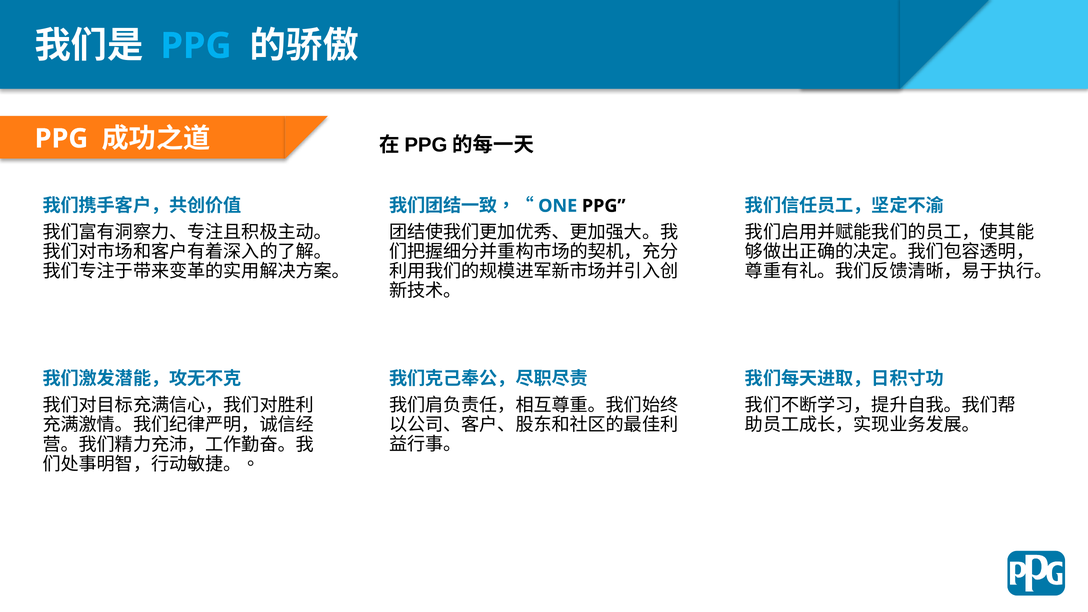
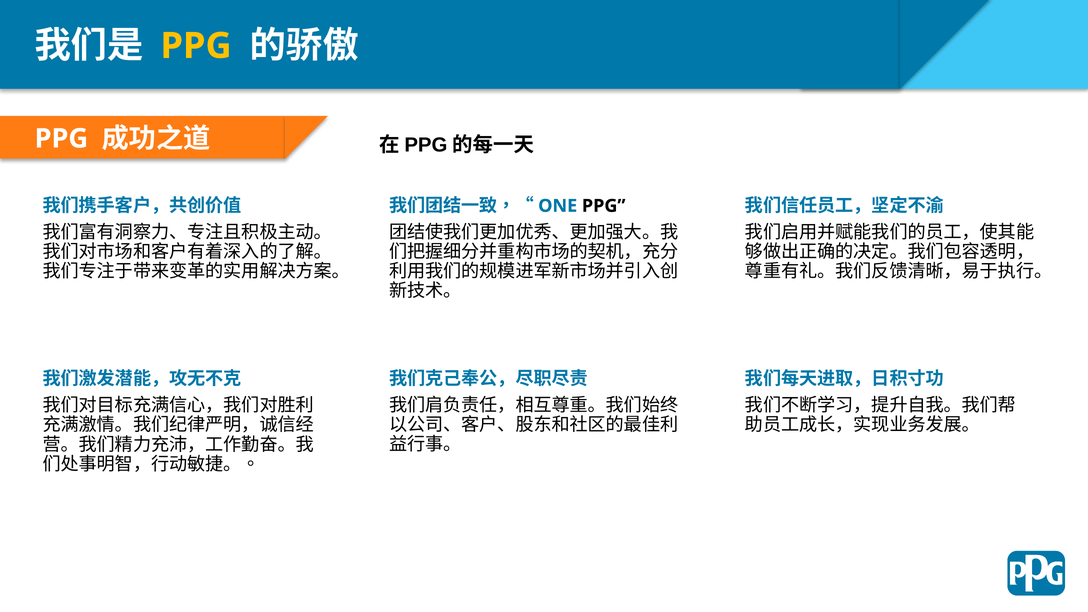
PPG at (196, 46) colour: light blue -> yellow
